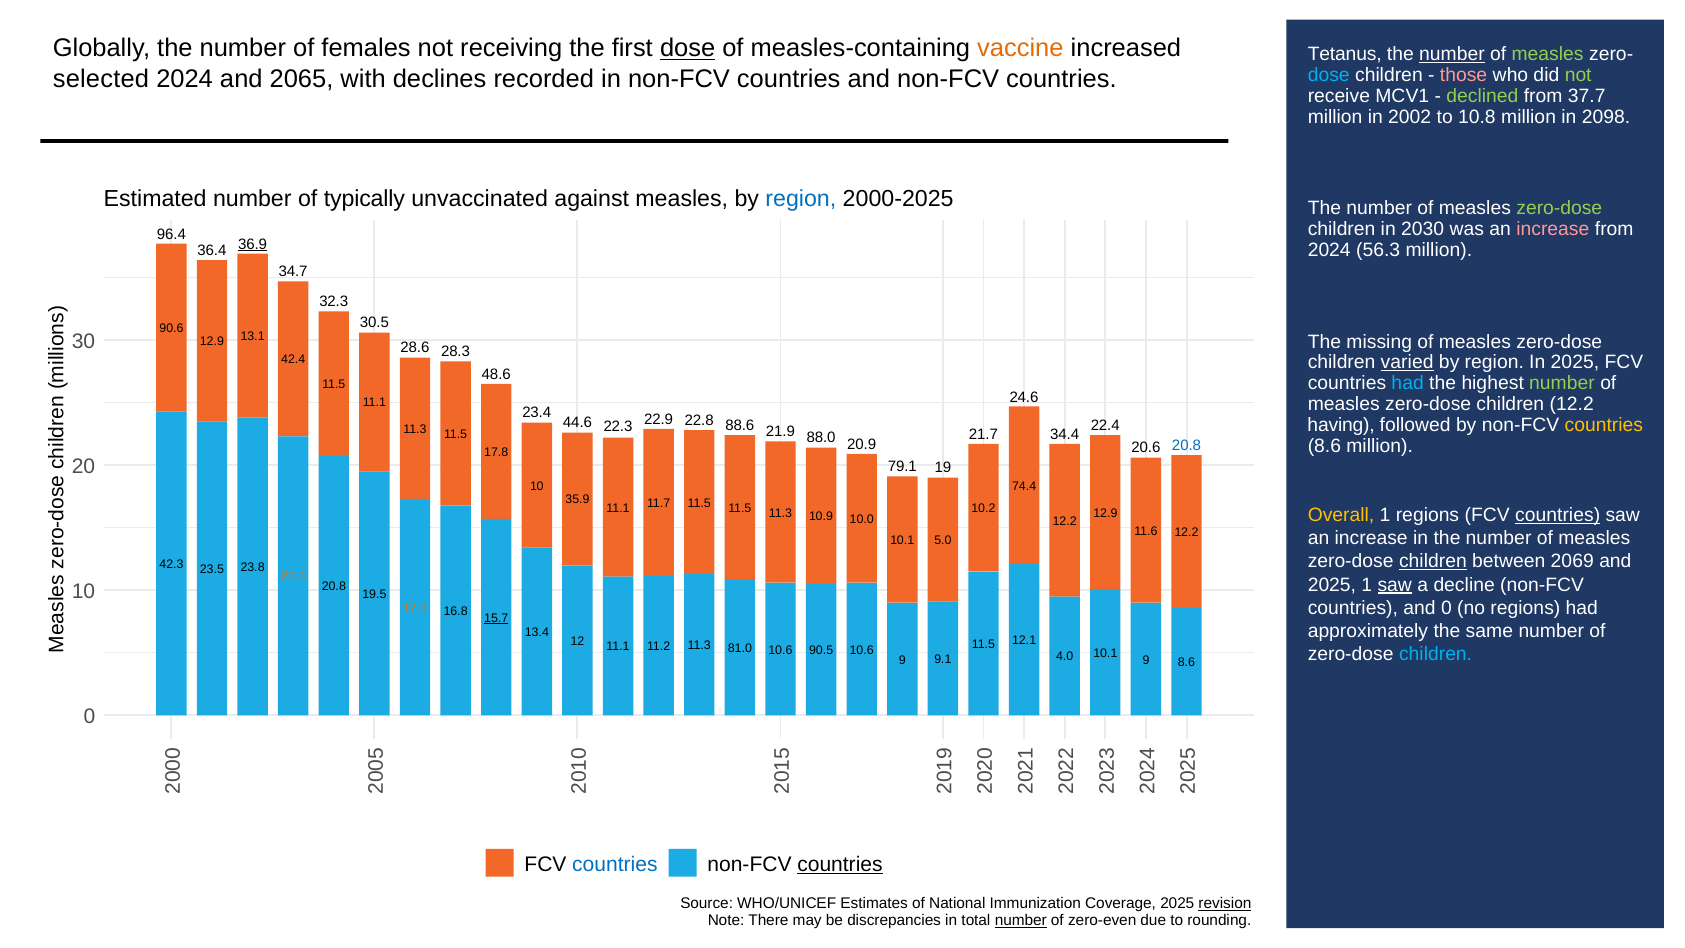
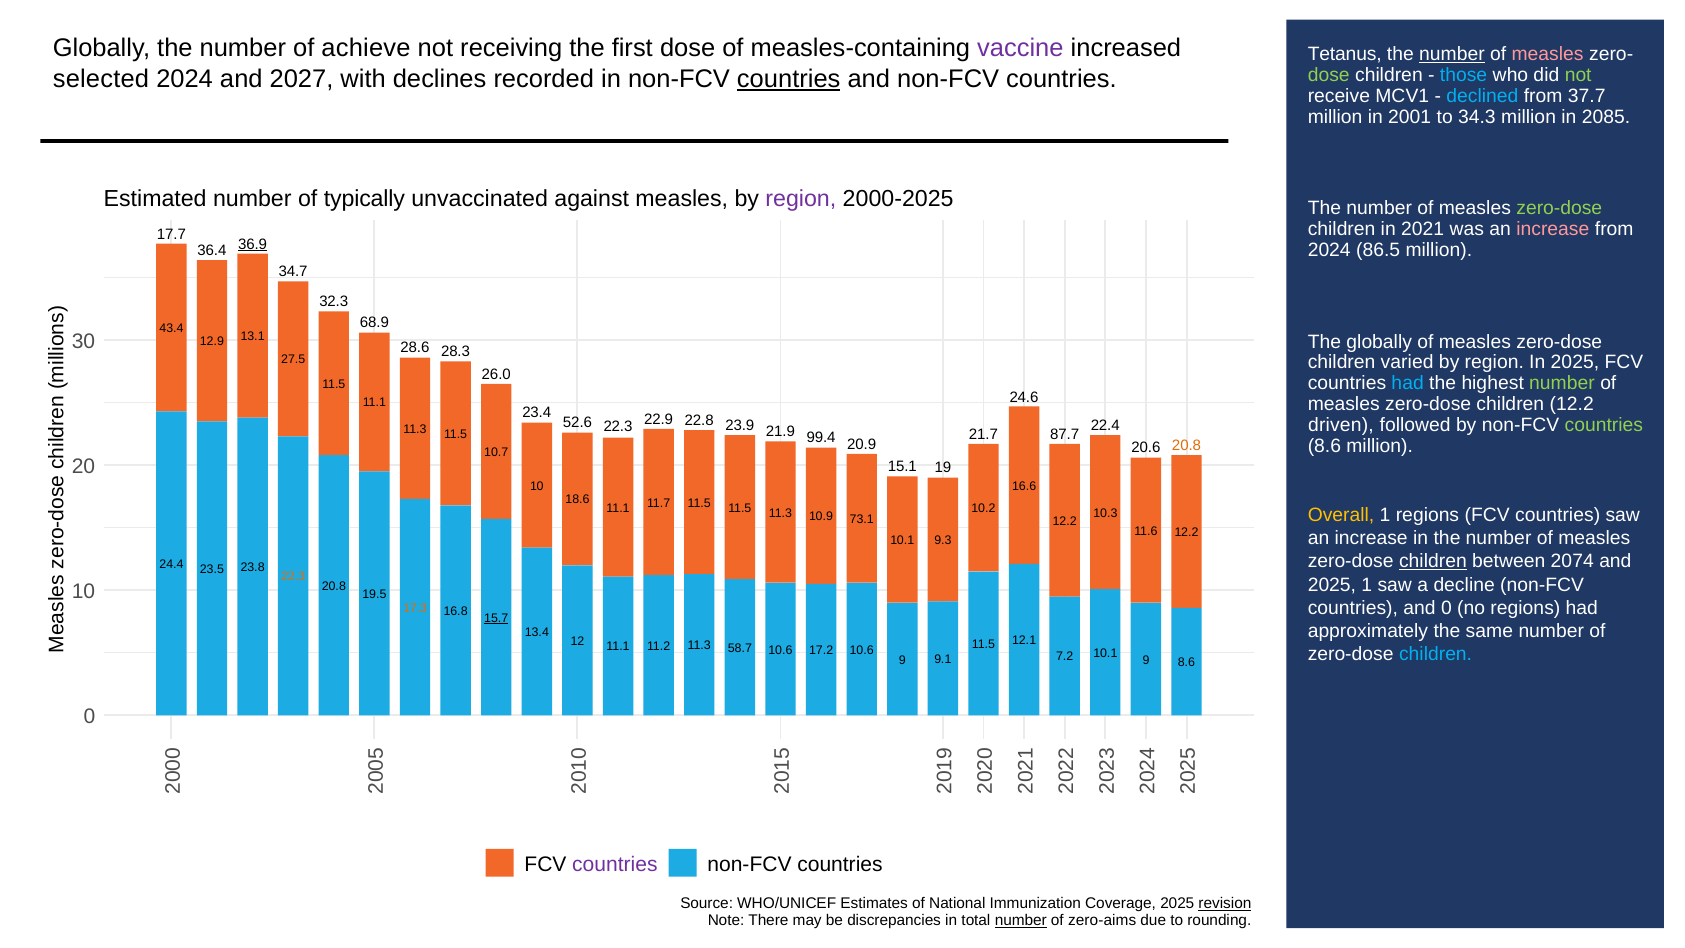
females: females -> achieve
dose at (688, 49) underline: present -> none
vaccine colour: orange -> purple
measles at (1548, 54) colour: light green -> pink
dose at (1329, 75) colour: light blue -> light green
those colour: pink -> light blue
2065: 2065 -> 2027
countries at (789, 79) underline: none -> present
declined colour: light green -> light blue
2002: 2002 -> 2001
10.8: 10.8 -> 34.3
2098: 2098 -> 2085
region at (801, 199) colour: blue -> purple
2030: 2030 -> 2021
96.4: 96.4 -> 17.7
56.3: 56.3 -> 86.5
30.5: 30.5 -> 68.9
90.6: 90.6 -> 43.4
The missing: missing -> globally
varied underline: present -> none
42.4: 42.4 -> 27.5
48.6: 48.6 -> 26.0
44.6: 44.6 -> 52.6
88.6: 88.6 -> 23.9
88.0: 88.0 -> 99.4
having: having -> driven
countries at (1604, 425) colour: yellow -> light green
34.4: 34.4 -> 87.7
20.8 at (1187, 445) colour: blue -> orange
17.8: 17.8 -> 10.7
79.1: 79.1 -> 15.1
74.4: 74.4 -> 16.6
35.9: 35.9 -> 18.6
10.0: 10.0 -> 73.1
countries at (1558, 515) underline: present -> none
12.9 at (1105, 513): 12.9 -> 10.3
5.0: 5.0 -> 9.3
2069: 2069 -> 2074
42.3: 42.3 -> 24.4
saw at (1395, 585) underline: present -> none
81.0: 81.0 -> 58.7
90.5: 90.5 -> 17.2
4.0: 4.0 -> 7.2
countries at (615, 864) colour: blue -> purple
countries at (840, 864) underline: present -> none
zero-even: zero-even -> zero-aims
